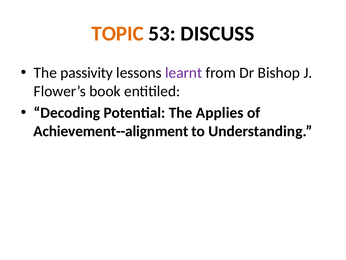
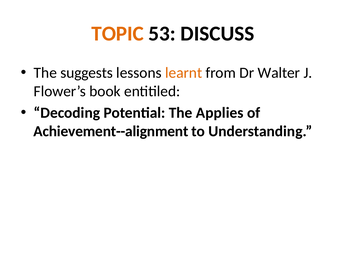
passivity: passivity -> suggests
learnt colour: purple -> orange
Bishop: Bishop -> Walter
